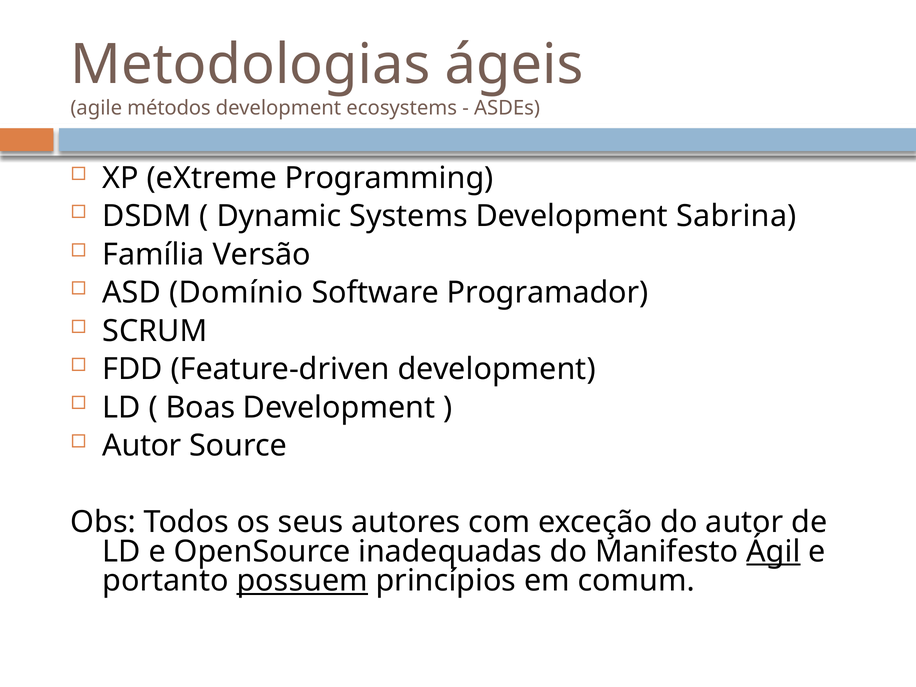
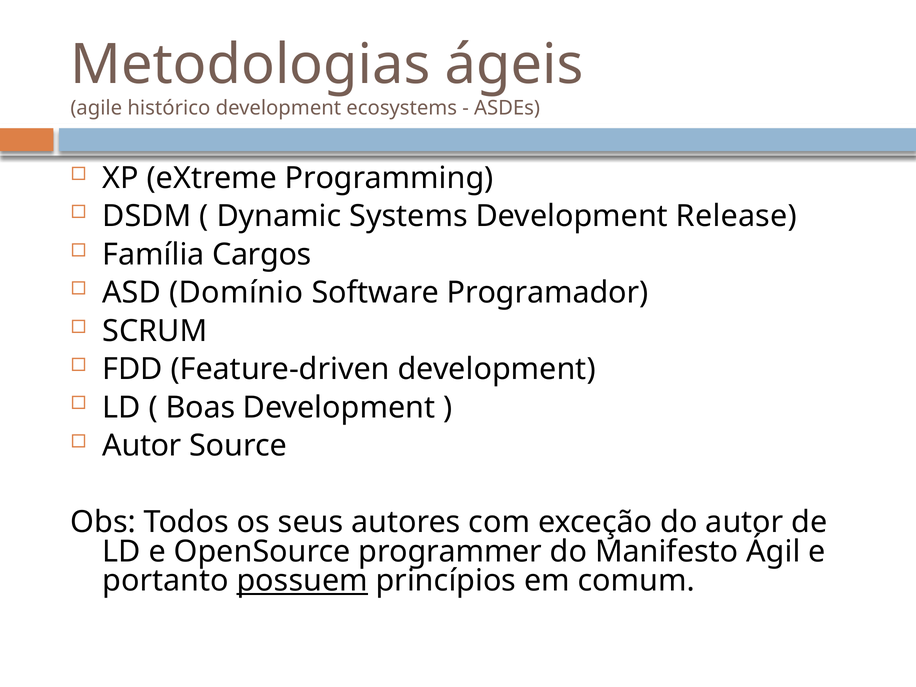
métodos: métodos -> histórico
Sabrina: Sabrina -> Release
Versão: Versão -> Cargos
inadequadas: inadequadas -> programmer
Ágil underline: present -> none
